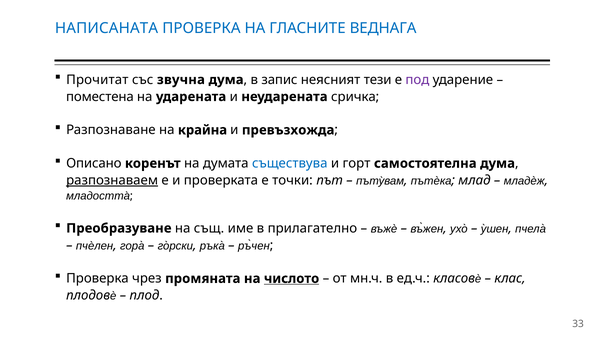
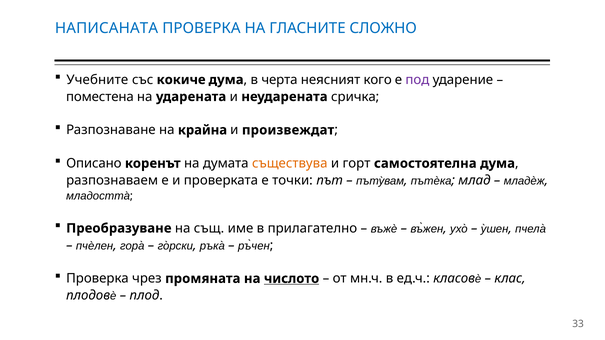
ВЕДНАГА: ВЕДНАГА -> СЛОЖНО
Прочитат: Прочитат -> Учебните
звучна: звучна -> кокиче
запис: запис -> черта
тези: тези -> кого
превъзхожда: превъзхожда -> произвеждат
съществува colour: blue -> orange
разпознаваем underline: present -> none
